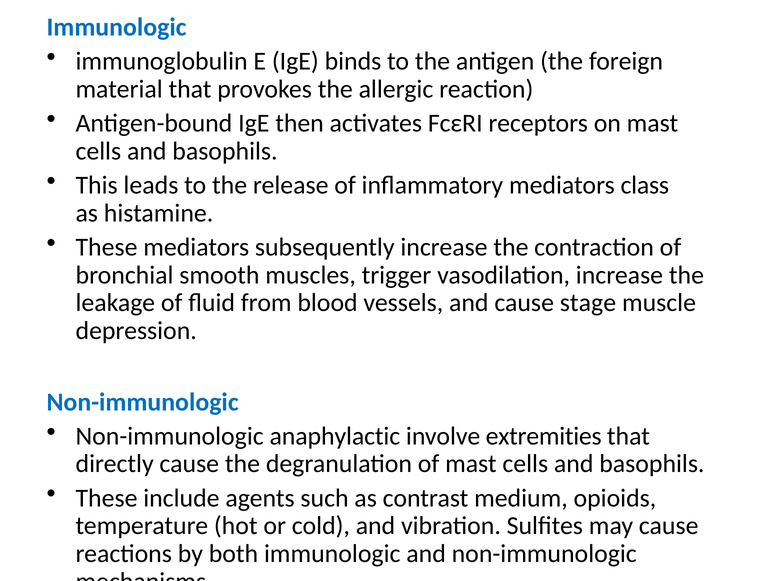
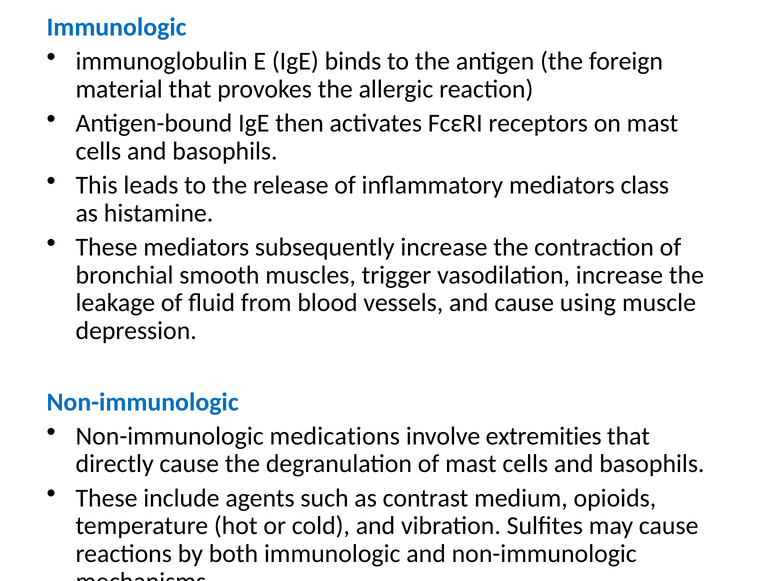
stage: stage -> using
anaphylactic: anaphylactic -> medications
